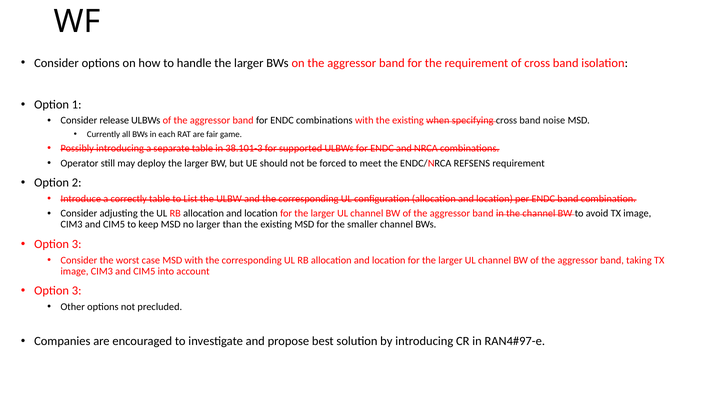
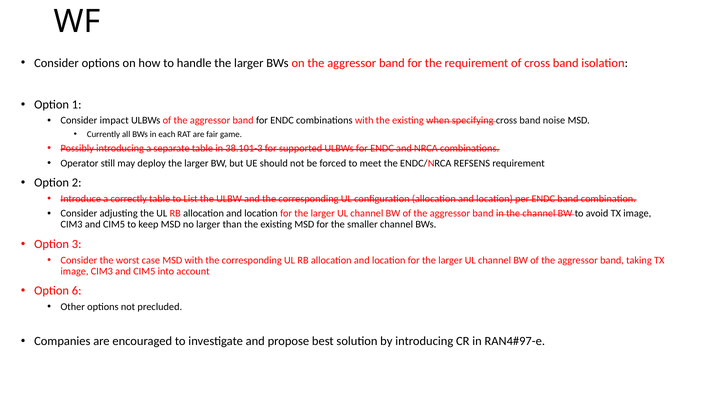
release: release -> impact
3 at (77, 291): 3 -> 6
